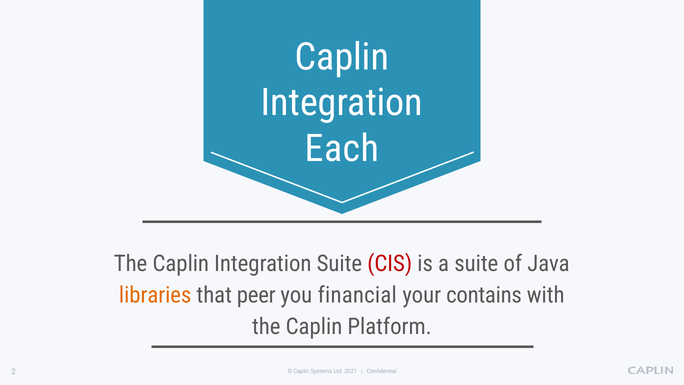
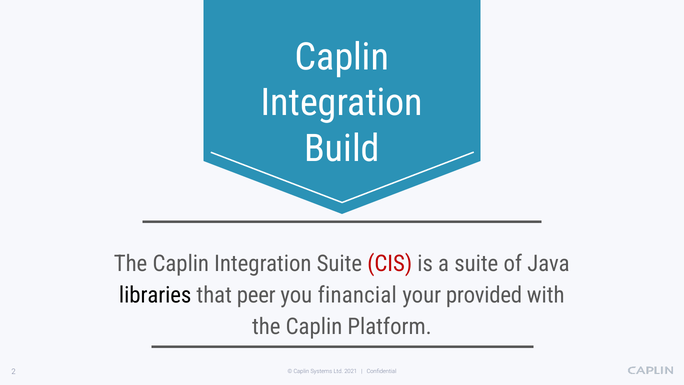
Each: Each -> Build
libraries colour: orange -> black
contains: contains -> provided
